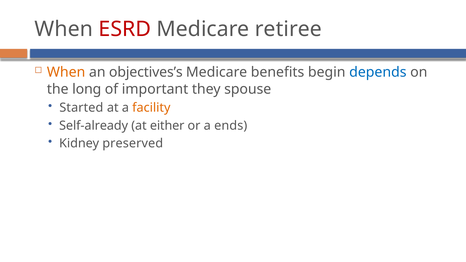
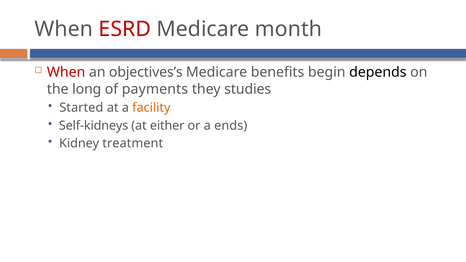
retiree: retiree -> month
When at (66, 72) colour: orange -> red
depends colour: blue -> black
important: important -> payments
spouse: spouse -> studies
Self-already: Self-already -> Self-kidneys
preserved: preserved -> treatment
